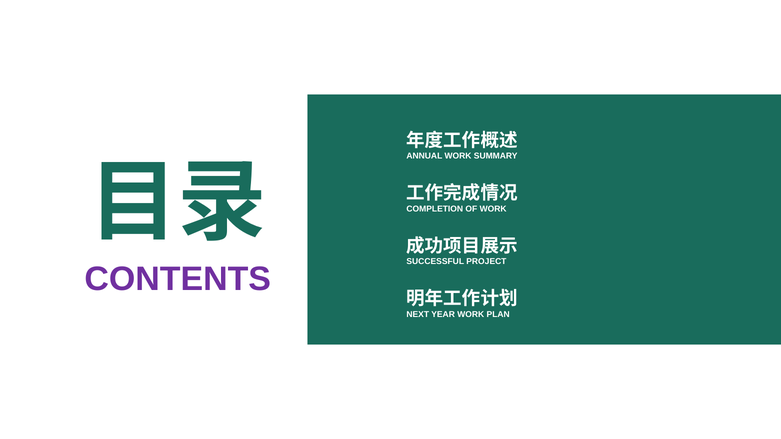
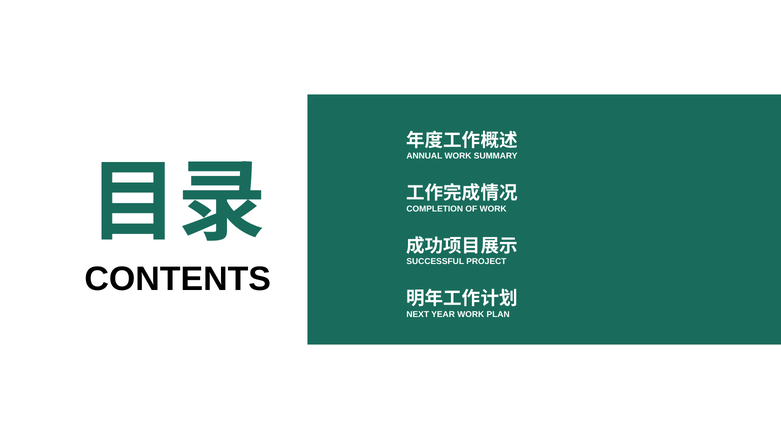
CONTENTS colour: purple -> black
